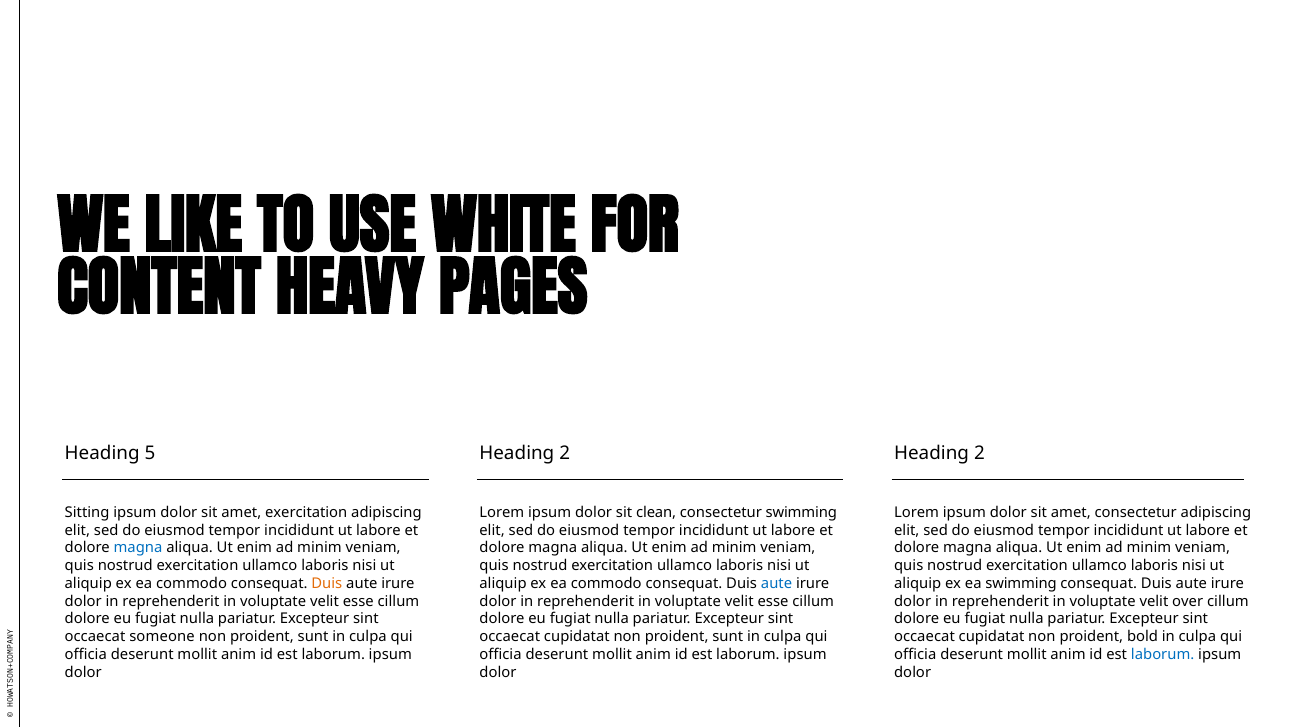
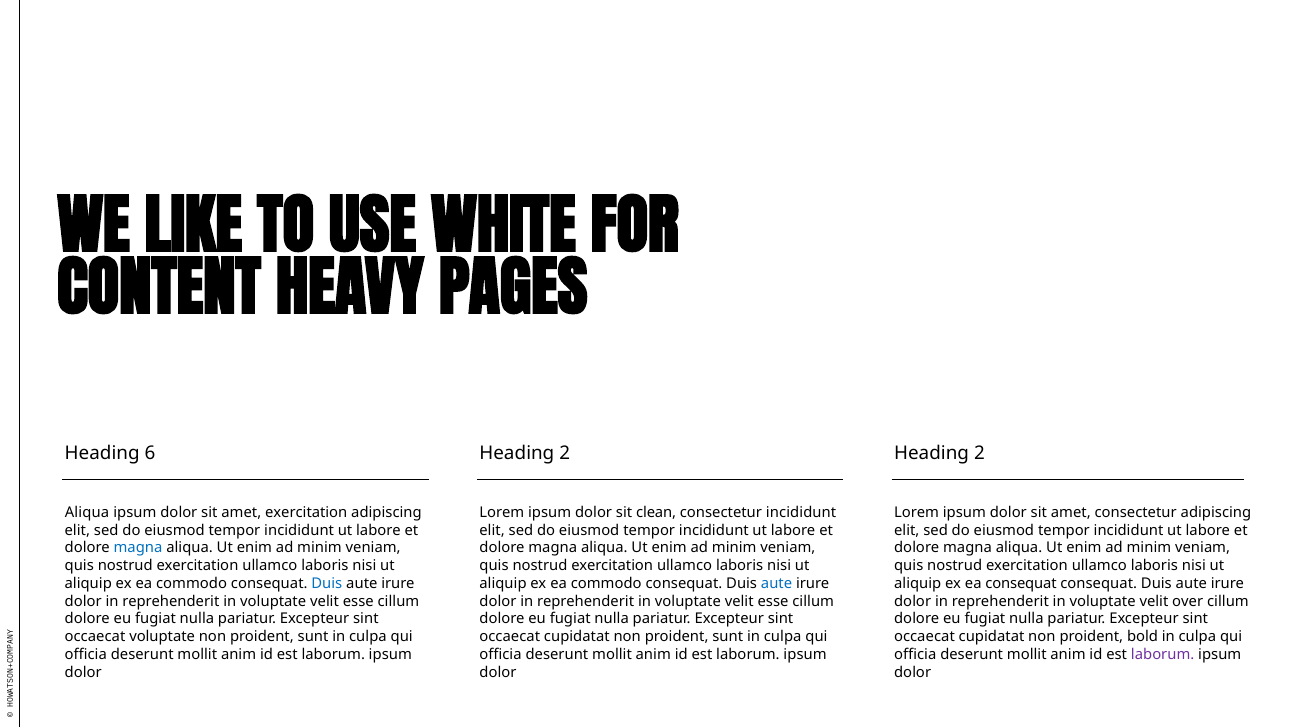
5: 5 -> 6
Sitting at (87, 512): Sitting -> Aliqua
consectetur swimming: swimming -> incididunt
Duis at (327, 583) colour: orange -> blue
ea swimming: swimming -> consequat
occaecat someone: someone -> voluptate
laborum at (1163, 654) colour: blue -> purple
